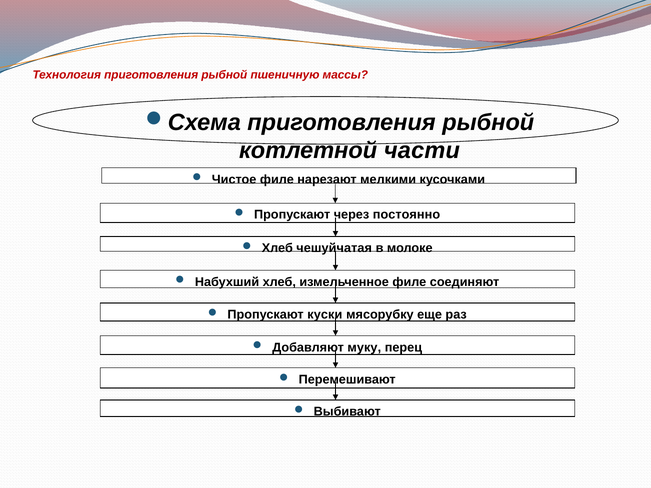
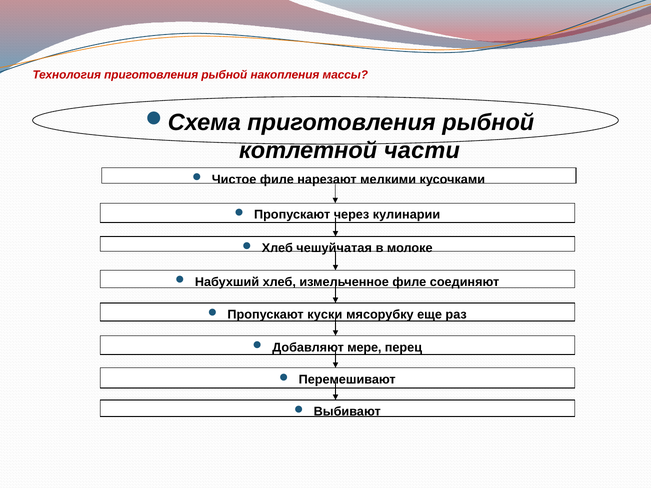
пшеничную: пшеничную -> накопления
постоянно: постоянно -> кулинарии
муку: муку -> мере
